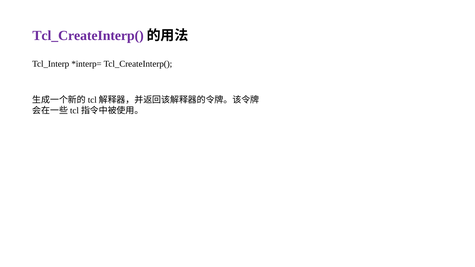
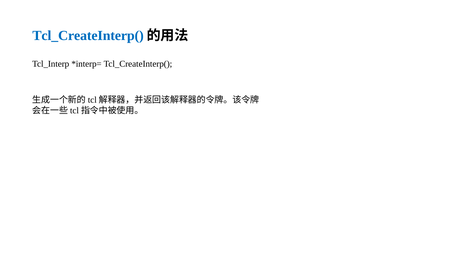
Tcl_CreateInterp( at (88, 36) colour: purple -> blue
